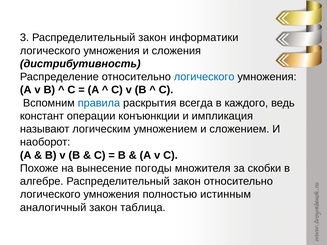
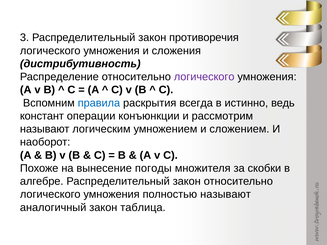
информатики: информатики -> противоречия
логического at (204, 77) colour: blue -> purple
каждого: каждого -> истинно
импликация: импликация -> рассмотрим
полностью истинным: истинным -> называют
